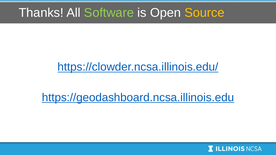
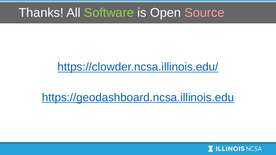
Source colour: yellow -> pink
